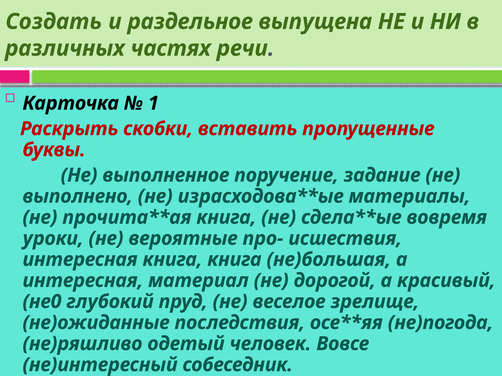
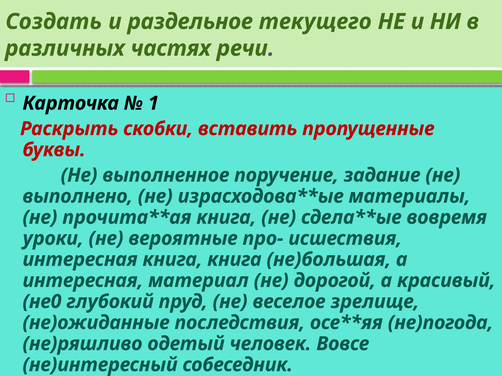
выпущена: выпущена -> текущего
